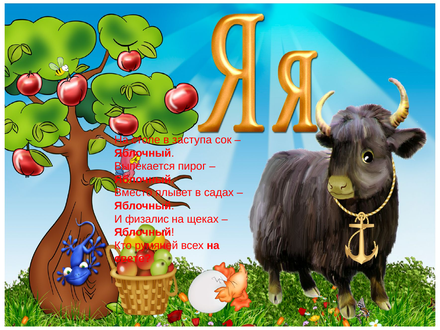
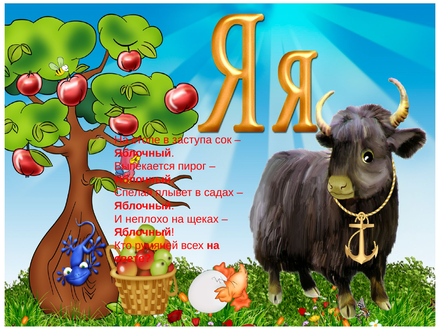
Вместо: Вместо -> Спелая
физалис: физалис -> неплохо
